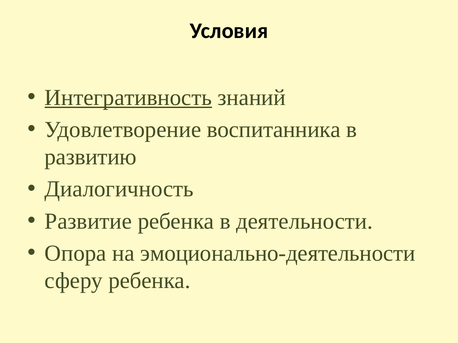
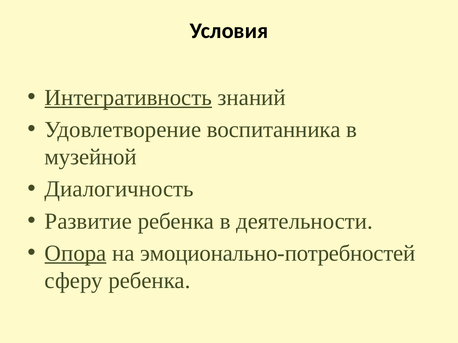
развитию: развитию -> музейной
Опора underline: none -> present
эмоционально-деятельности: эмоционально-деятельности -> эмоционально-потребностей
